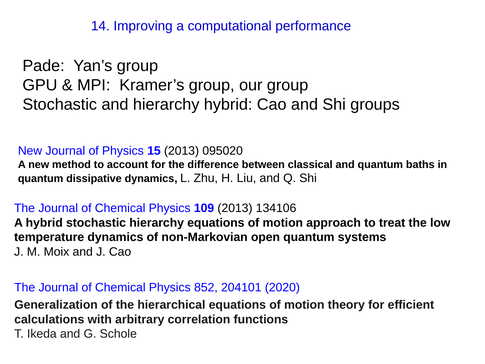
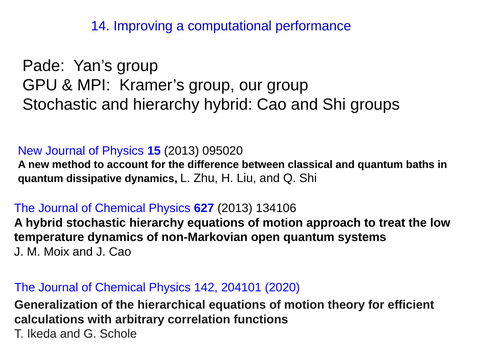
109: 109 -> 627
852: 852 -> 142
